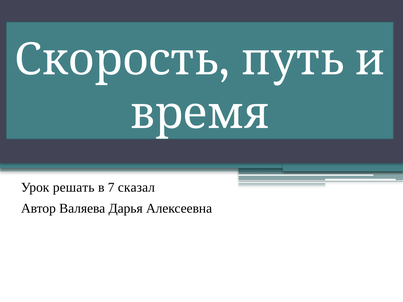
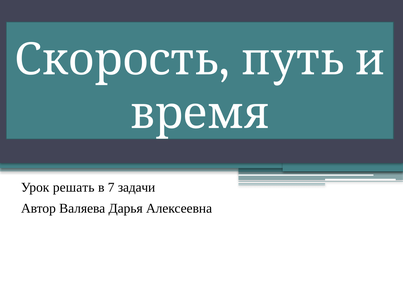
сказал: сказал -> задачи
